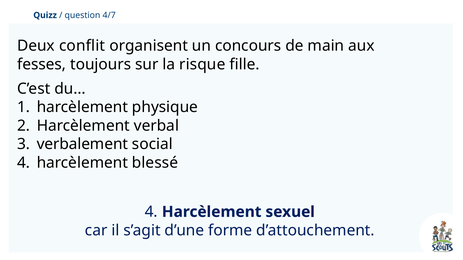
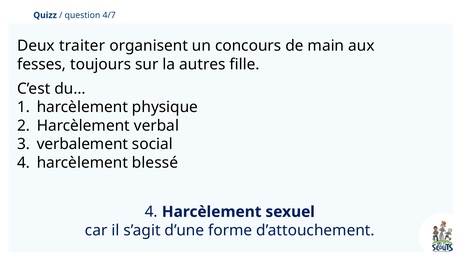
conflit: conflit -> traiter
risque: risque -> autres
